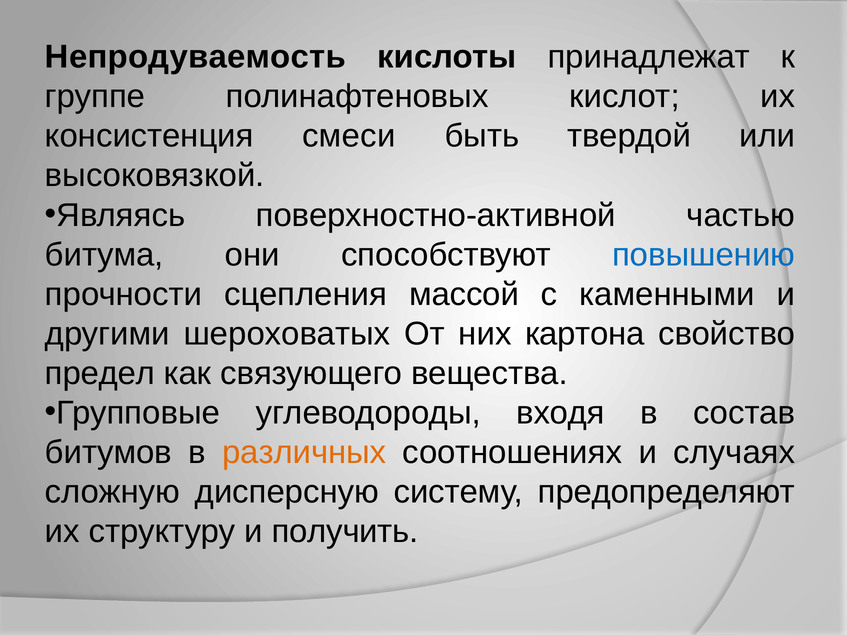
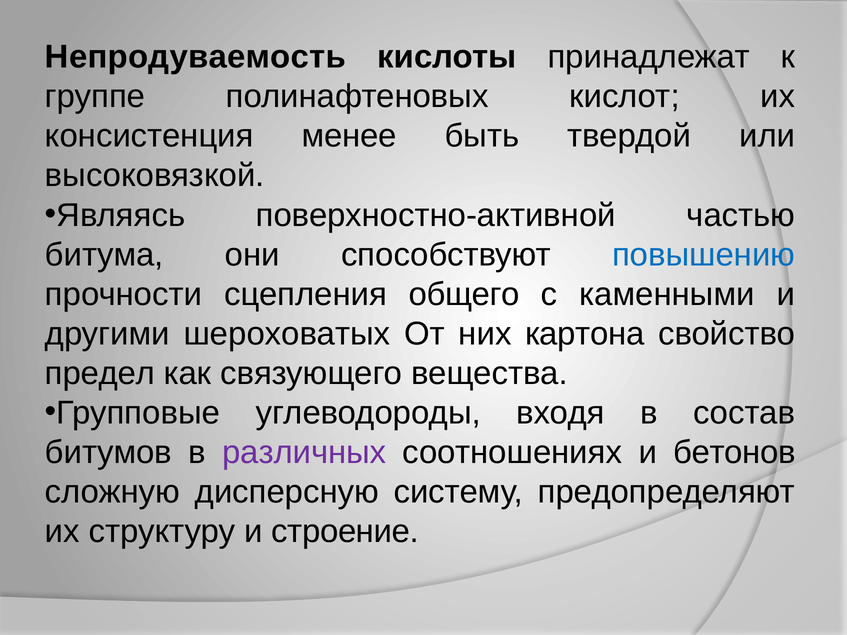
смеси: смеси -> менее
массой: массой -> общего
различных colour: orange -> purple
случаях: случаях -> бетонов
получить: получить -> строение
